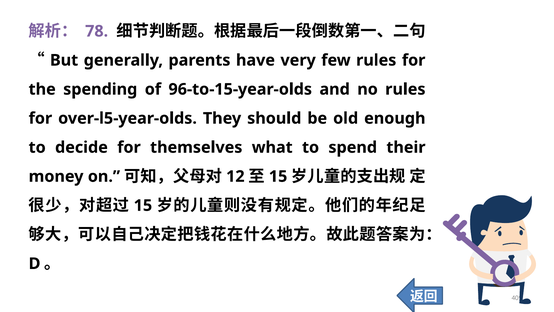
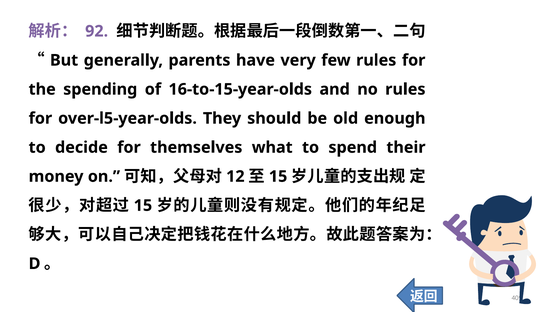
78: 78 -> 92
96-to-15-year-olds: 96-to-15-year-olds -> 16-to-15-year-olds
